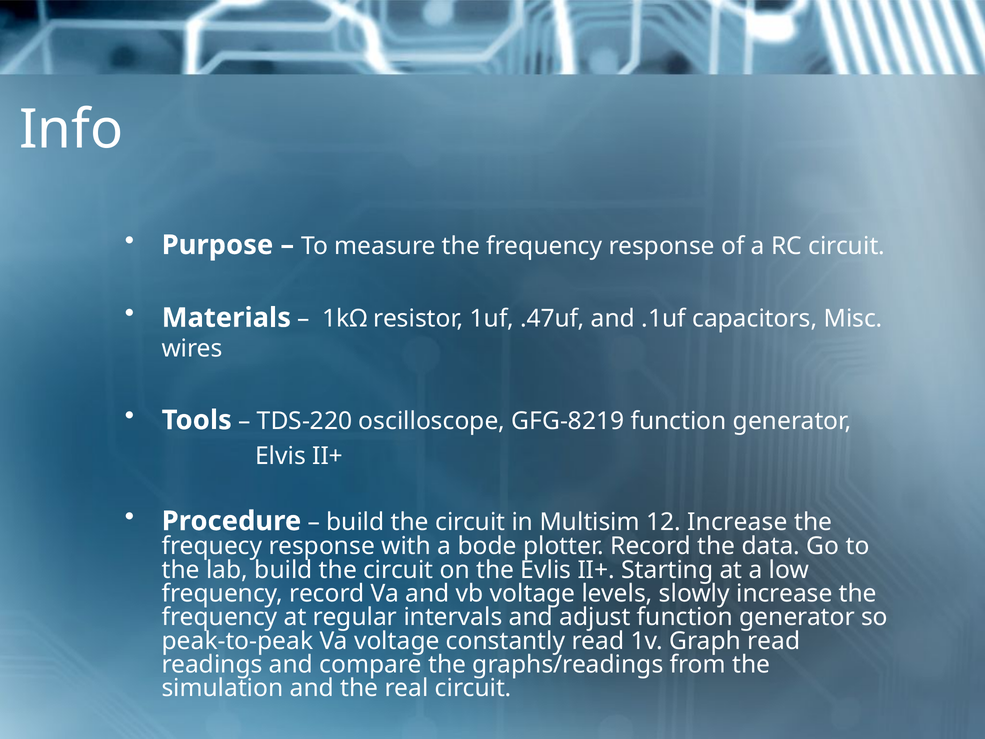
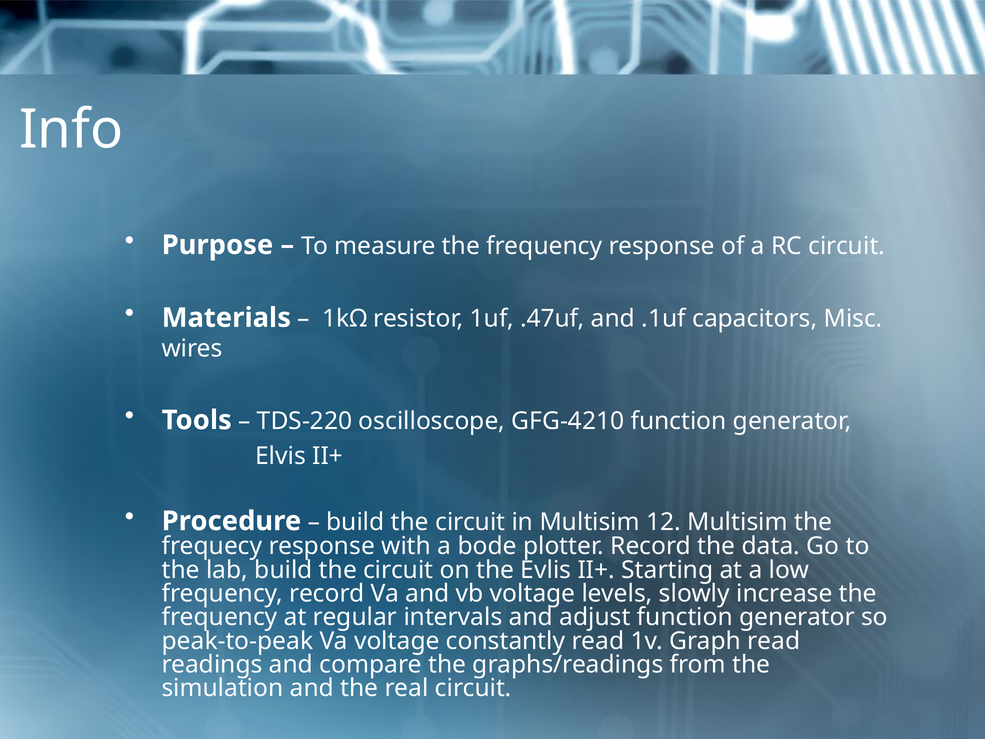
GFG-8219: GFG-8219 -> GFG-4210
12 Increase: Increase -> Multisim
